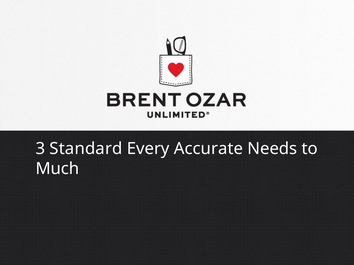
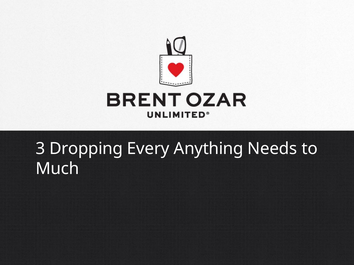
Standard: Standard -> Dropping
Accurate: Accurate -> Anything
